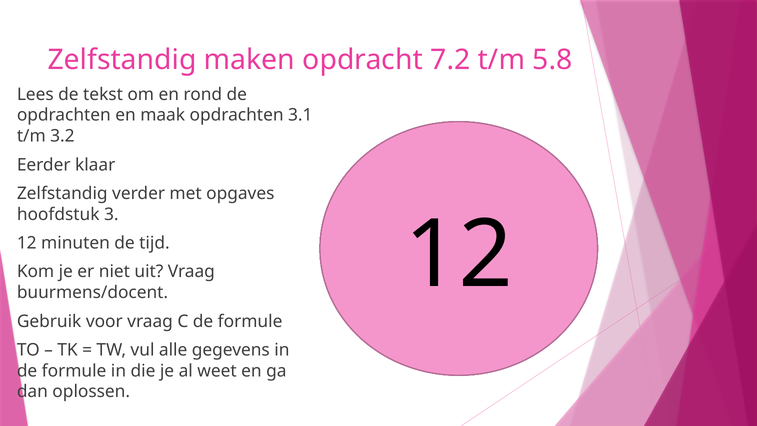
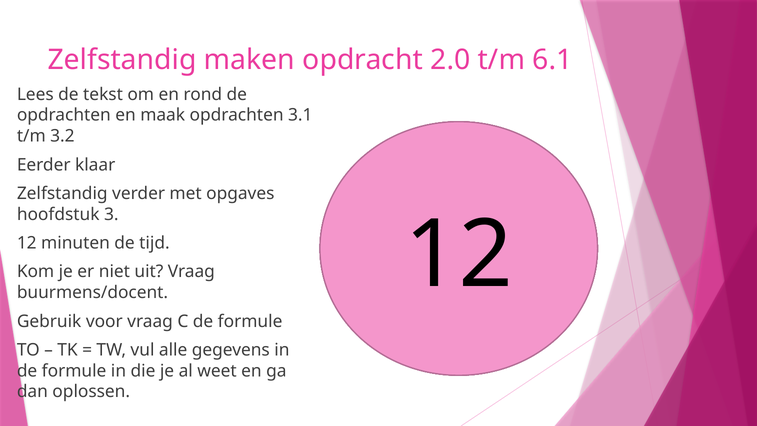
7.2: 7.2 -> 2.0
5.8: 5.8 -> 6.1
